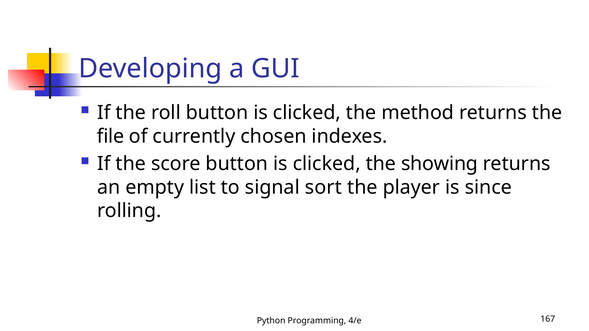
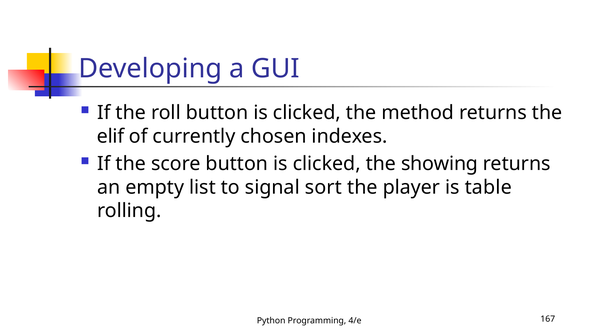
file: file -> elif
since: since -> table
